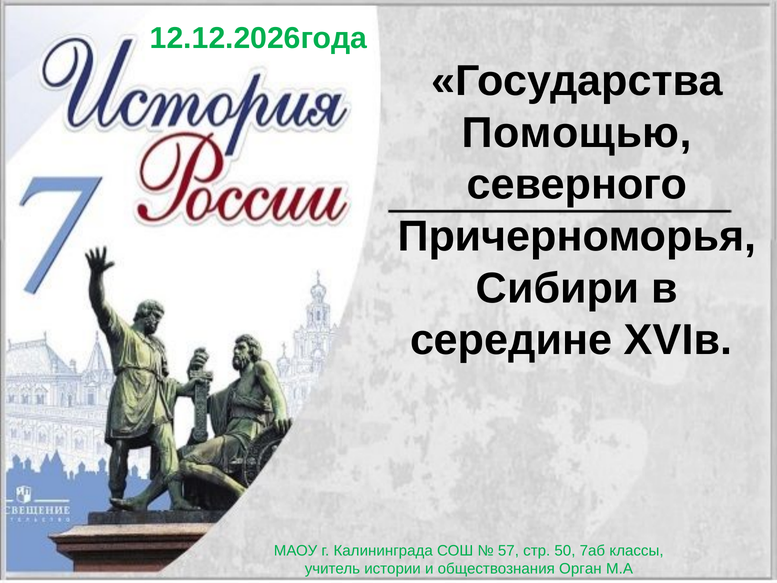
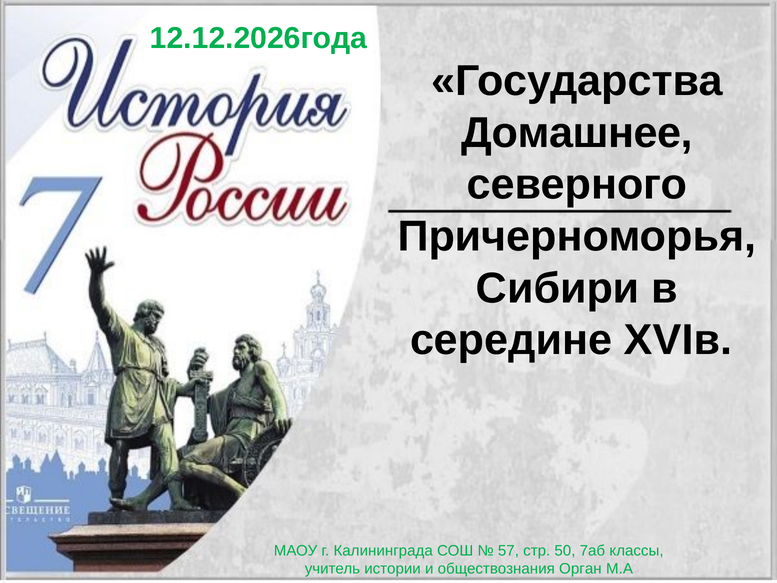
Помощью: Помощью -> Домашнее
